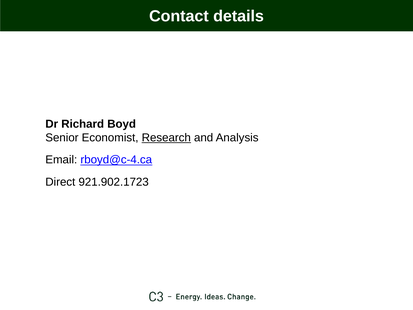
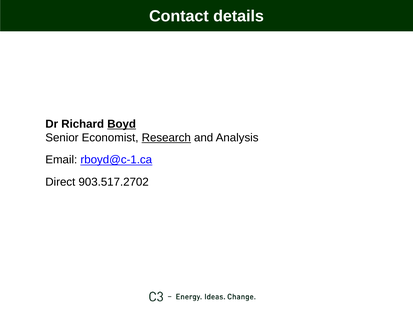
Boyd underline: none -> present
rboyd@c-4.ca: rboyd@c-4.ca -> rboyd@c-1.ca
921.902.1723: 921.902.1723 -> 903.517.2702
